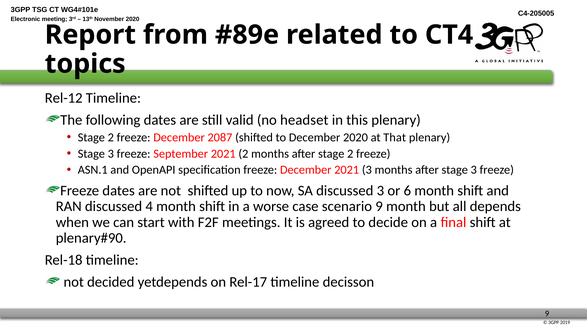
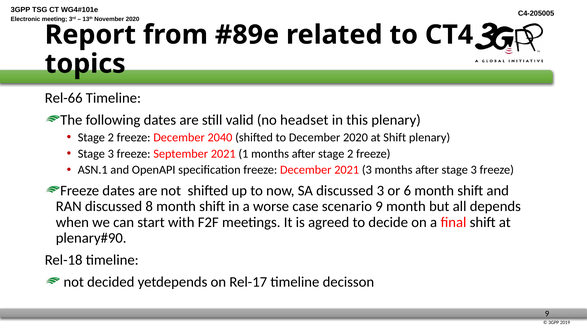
Rel-12: Rel-12 -> Rel-66
2087: 2087 -> 2040
at That: That -> Shift
2021 2: 2 -> 1
4: 4 -> 8
